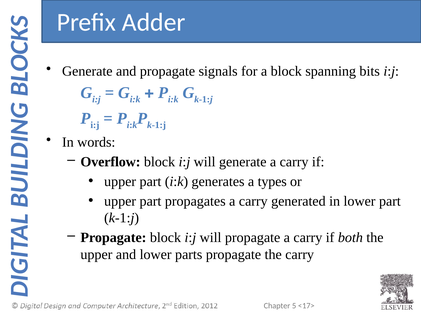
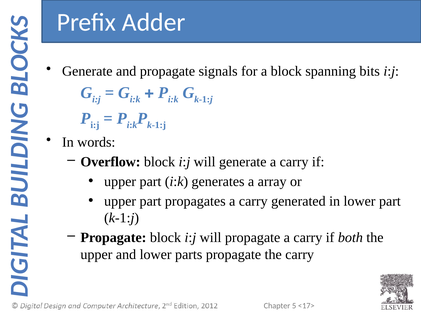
types: types -> array
